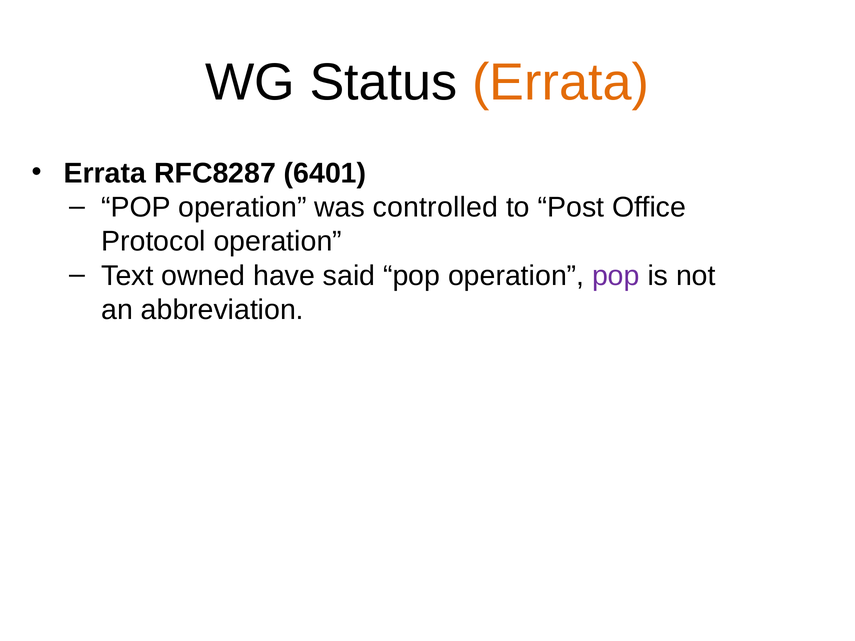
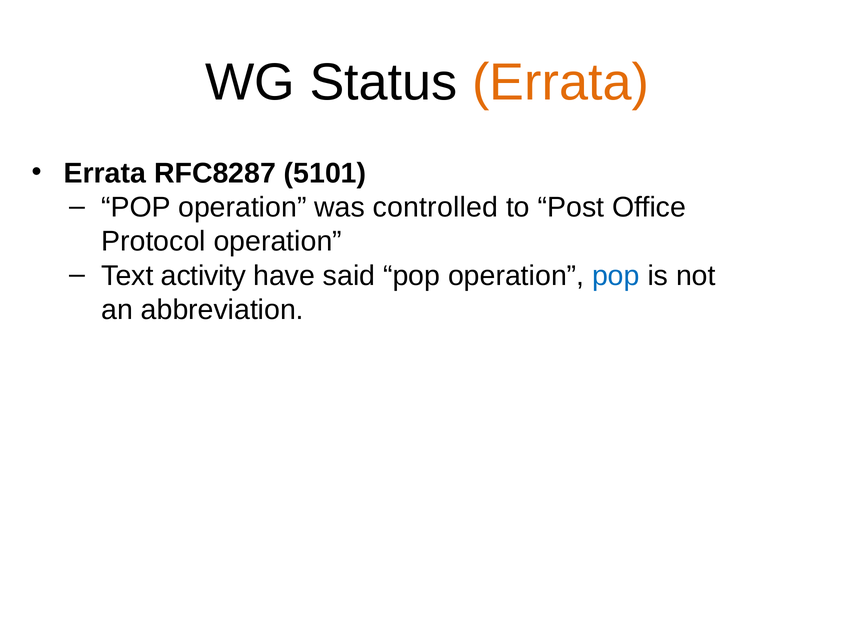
6401: 6401 -> 5101
owned: owned -> activity
pop at (616, 276) colour: purple -> blue
